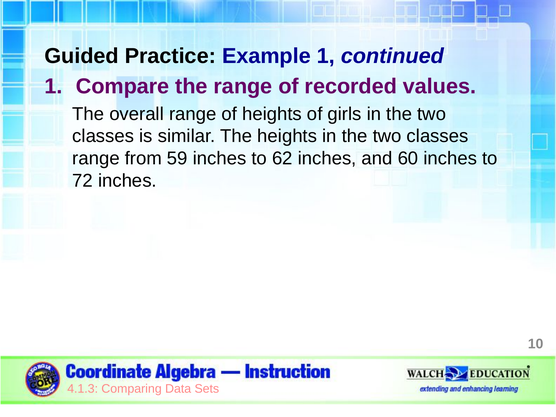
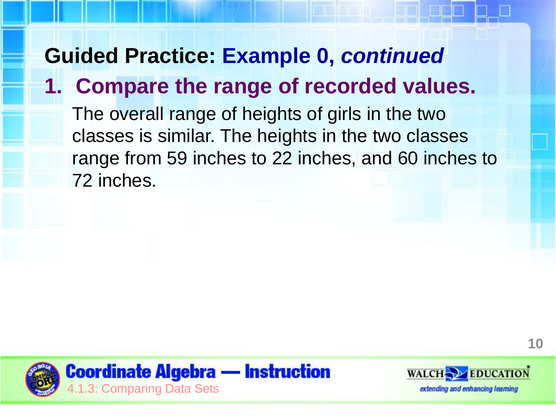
Example 1: 1 -> 0
62: 62 -> 22
